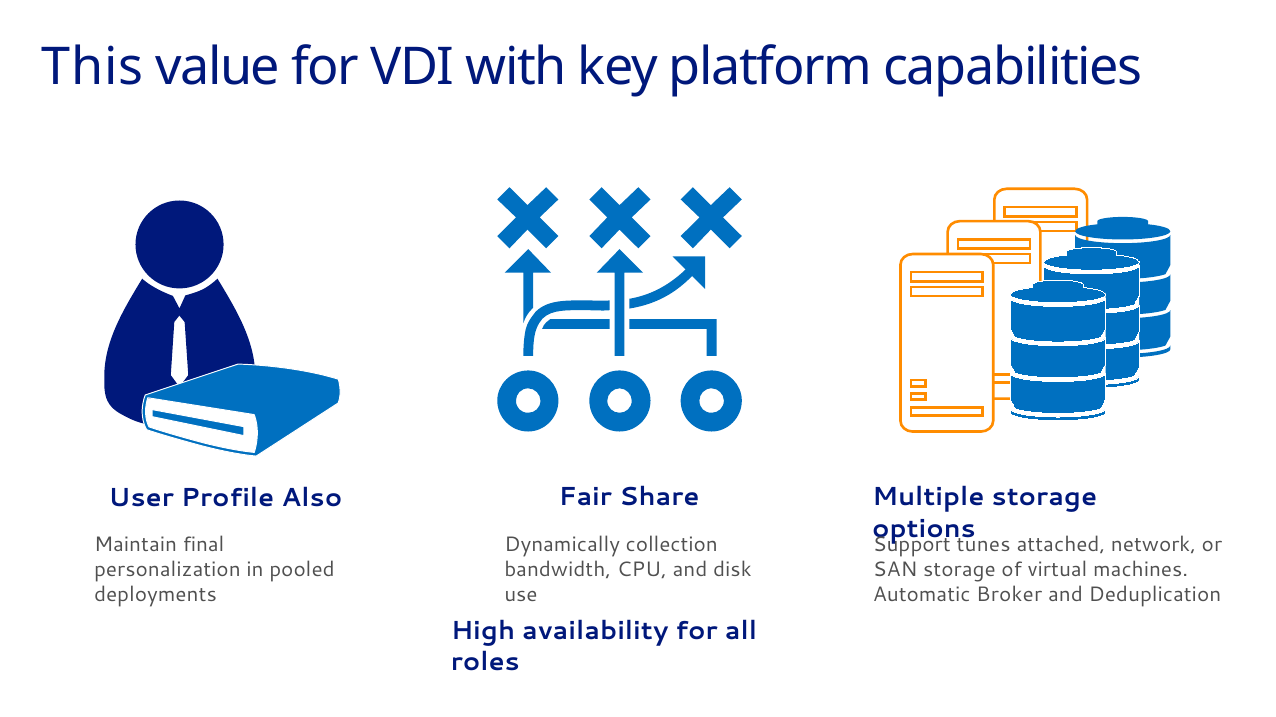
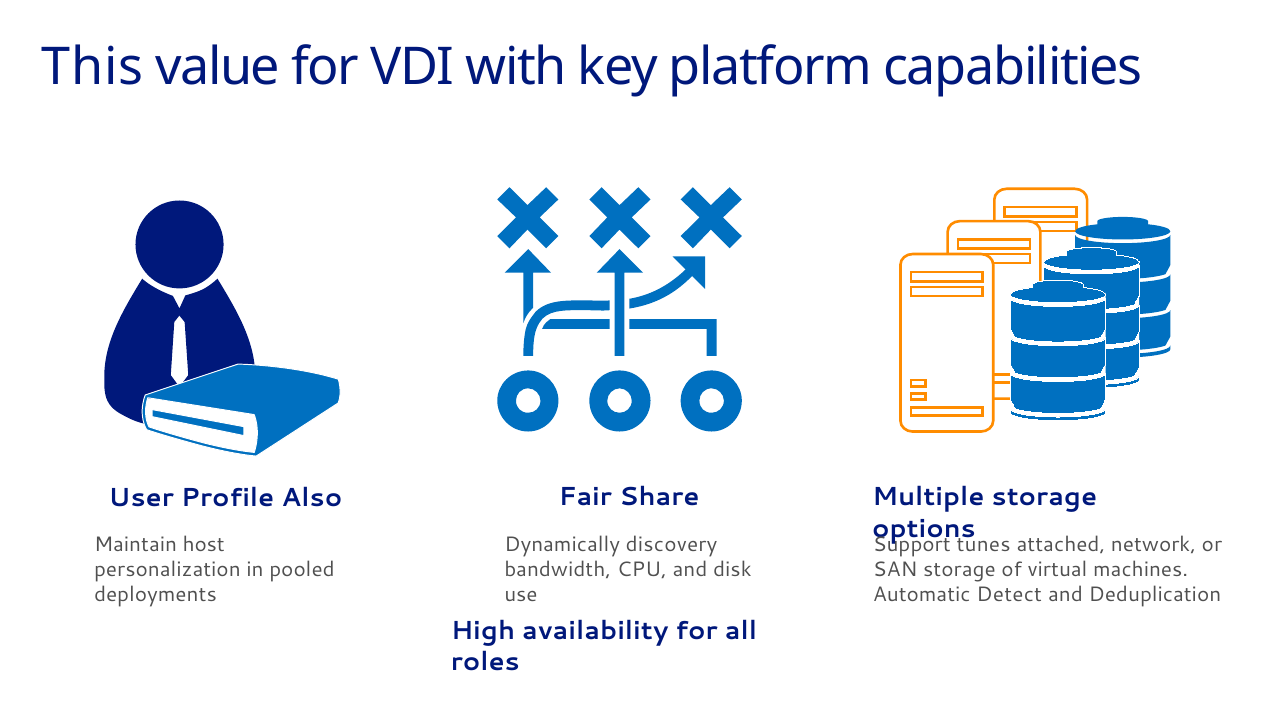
final: final -> host
collection: collection -> discovery
Broker: Broker -> Detect
